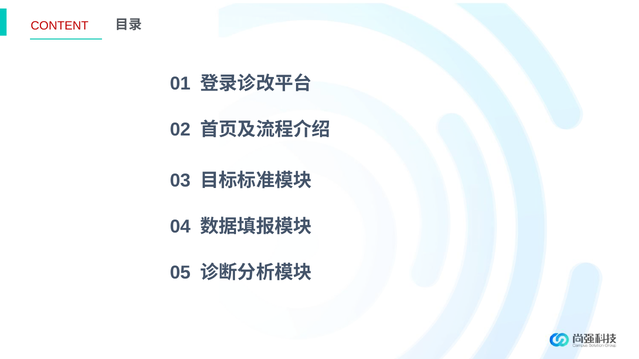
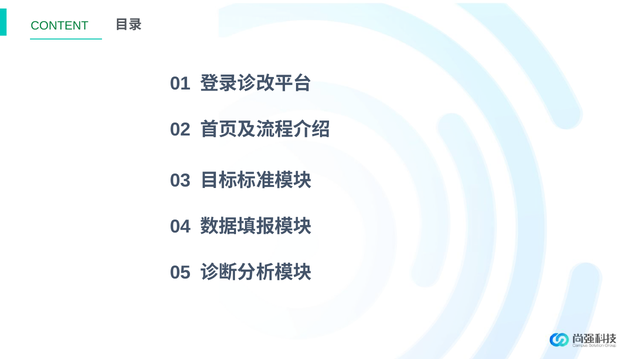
CONTENT colour: red -> green
